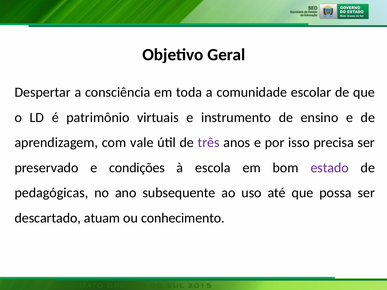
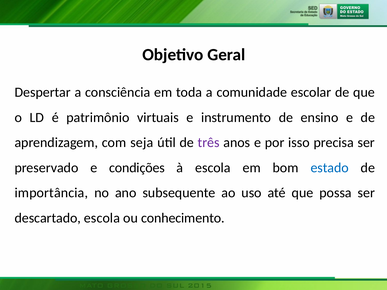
vale: vale -> seja
estado colour: purple -> blue
pedagógicas: pedagógicas -> importância
descartado atuam: atuam -> escola
